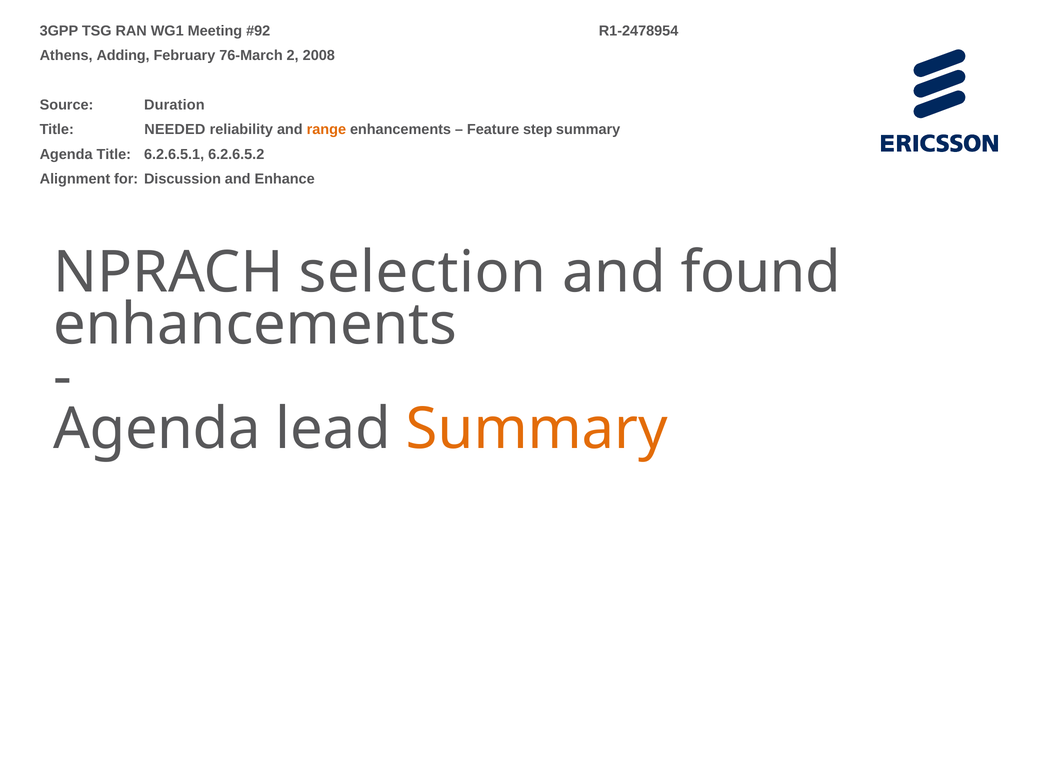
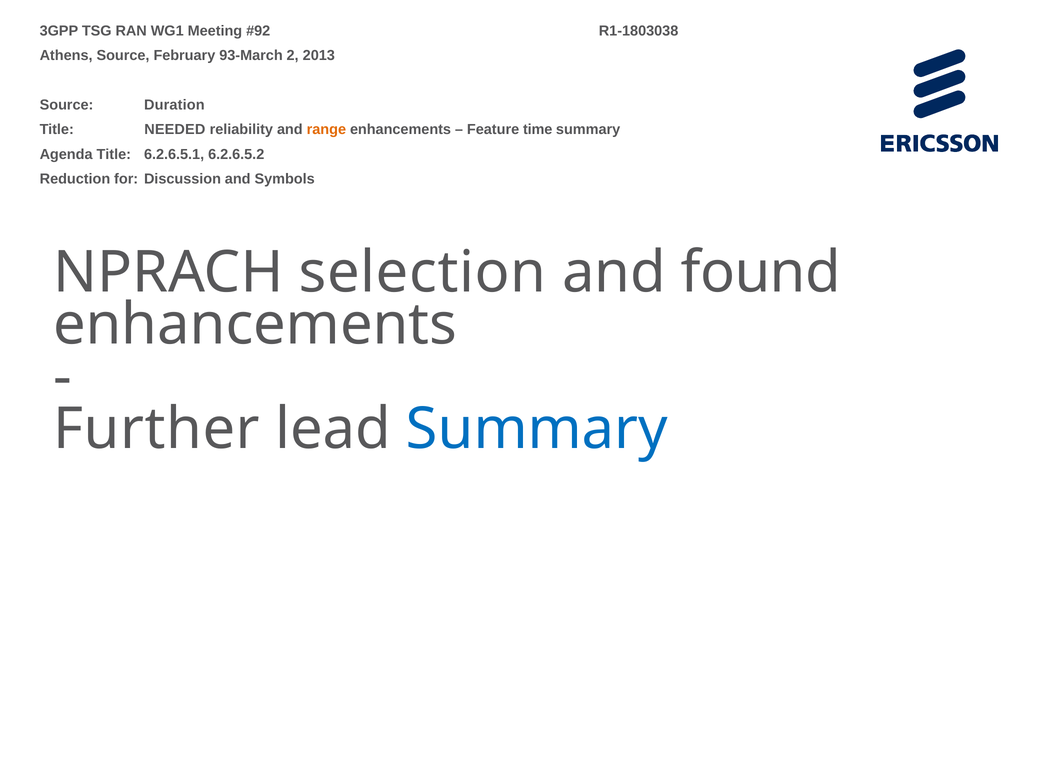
R1-2478954: R1-2478954 -> R1-1803038
Athens Adding: Adding -> Source
76-March: 76-March -> 93-March
2008: 2008 -> 2013
step: step -> time
Alignment: Alignment -> Reduction
Enhance: Enhance -> Symbols
Agenda at (157, 429): Agenda -> Further
Summary at (537, 429) colour: orange -> blue
